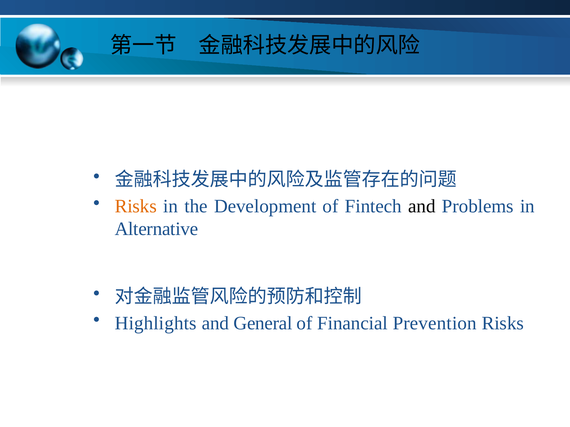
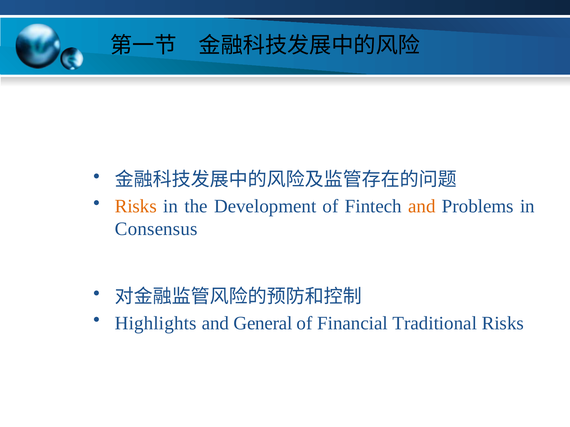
and at (422, 207) colour: black -> orange
Alternative: Alternative -> Consensus
Prevention: Prevention -> Traditional
